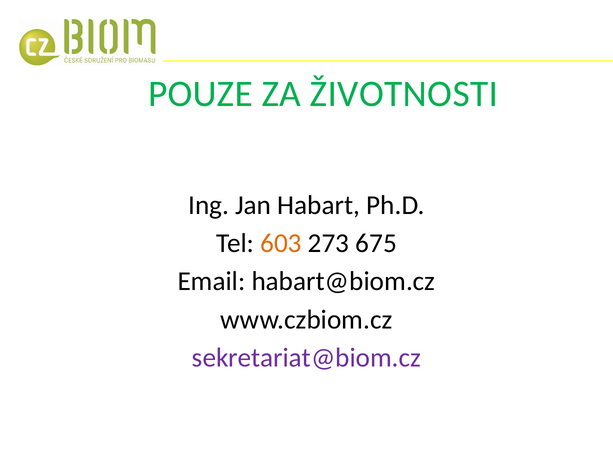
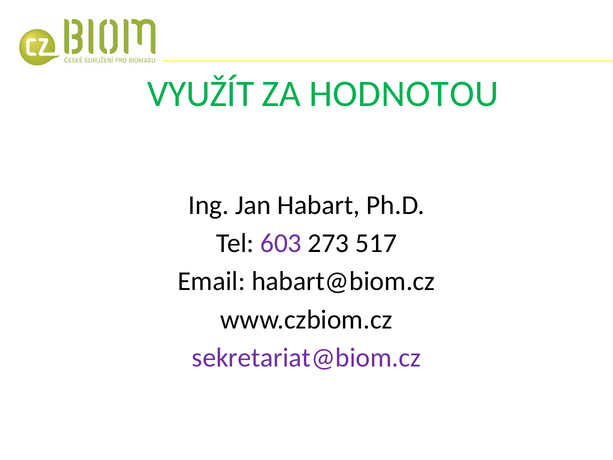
POUZE: POUZE -> VYUŽÍT
ŽIVOTNOSTI: ŽIVOTNOSTI -> HODNOTOU
603 colour: orange -> purple
675: 675 -> 517
